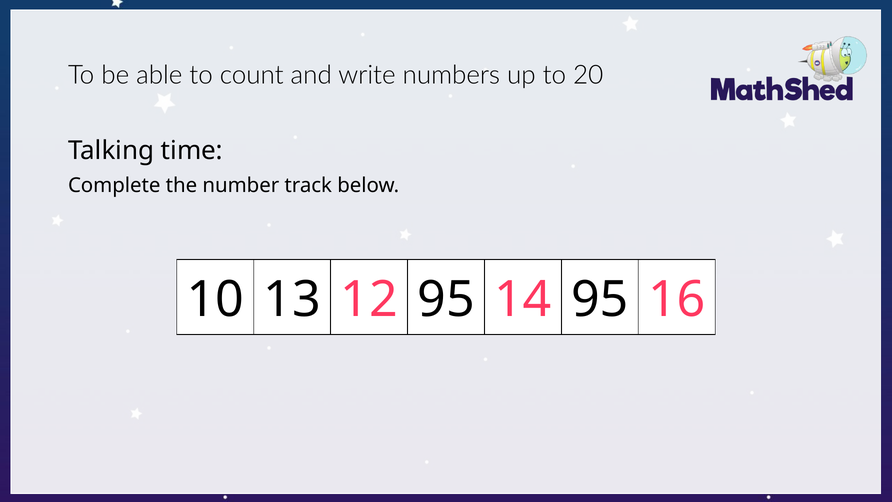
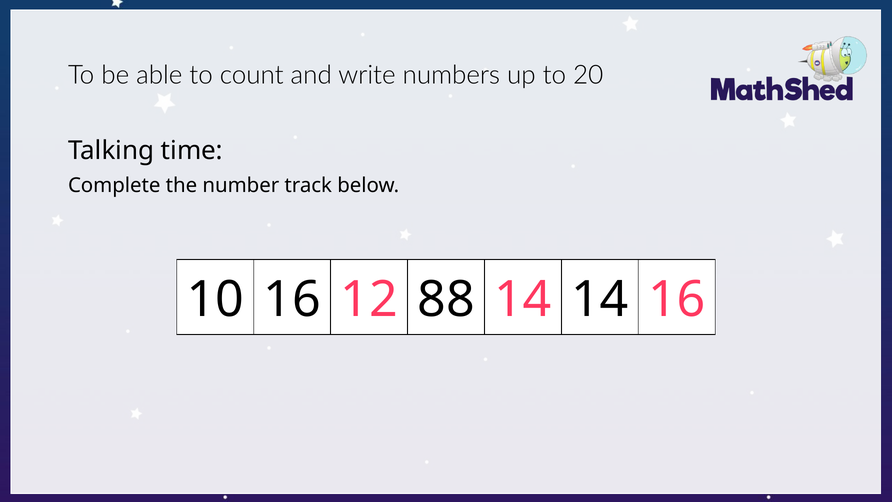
10 13: 13 -> 16
12 95: 95 -> 88
14 95: 95 -> 14
